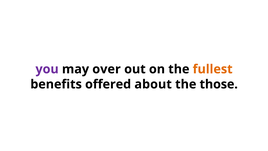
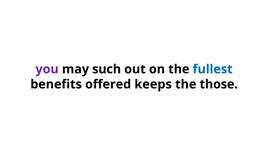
over: over -> such
fullest colour: orange -> blue
about: about -> keeps
